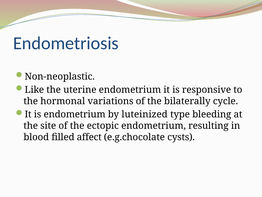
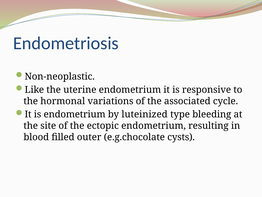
bilaterally: bilaterally -> associated
affect: affect -> outer
